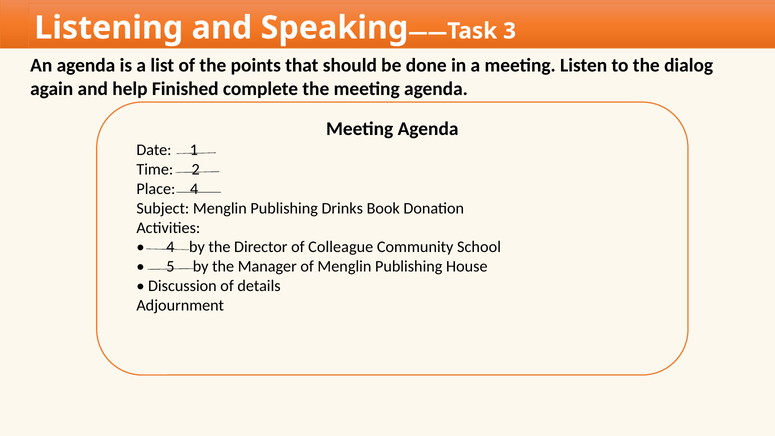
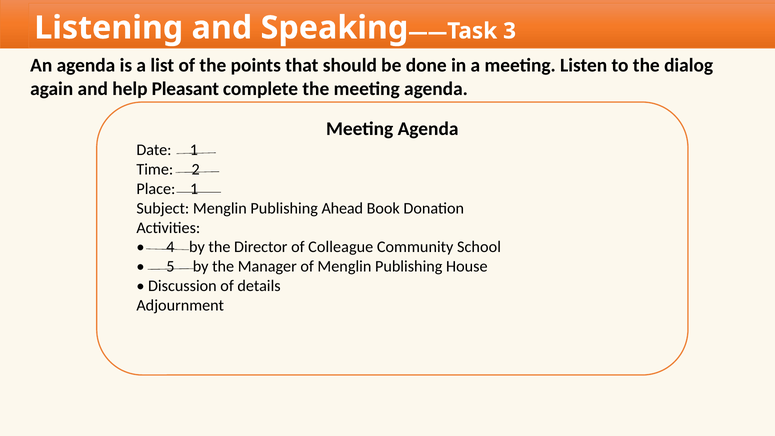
Finished: Finished -> Pleasant
Place 4: 4 -> 1
Drinks: Drinks -> Ahead
